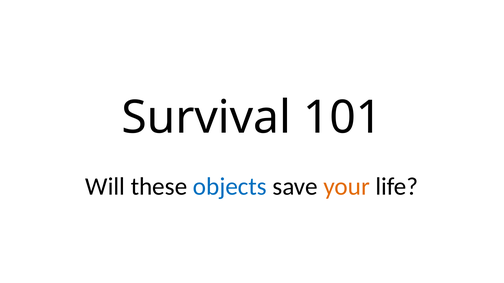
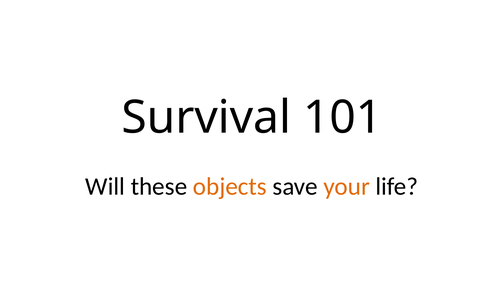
objects colour: blue -> orange
